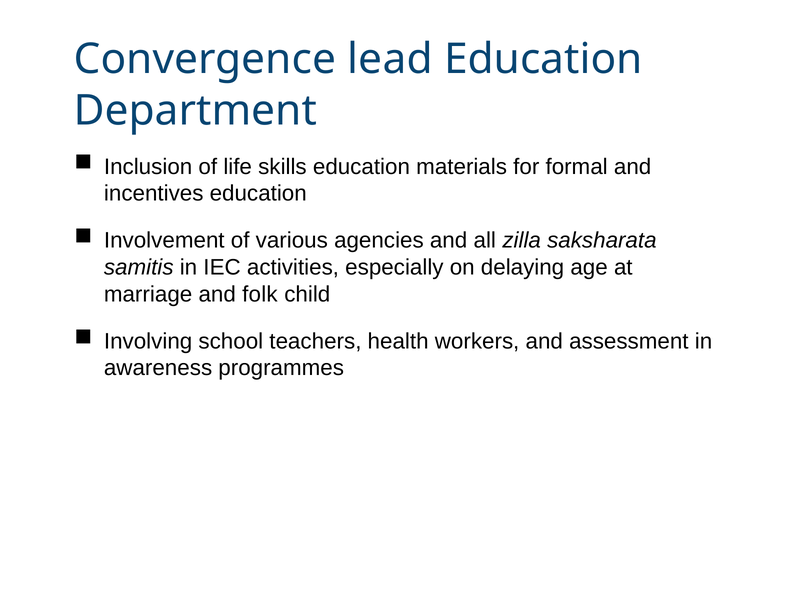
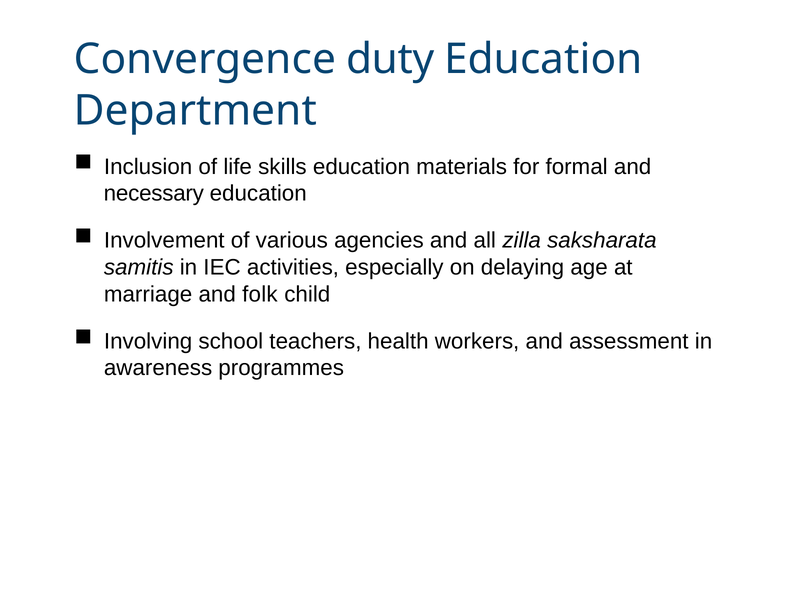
lead: lead -> duty
incentives: incentives -> necessary
